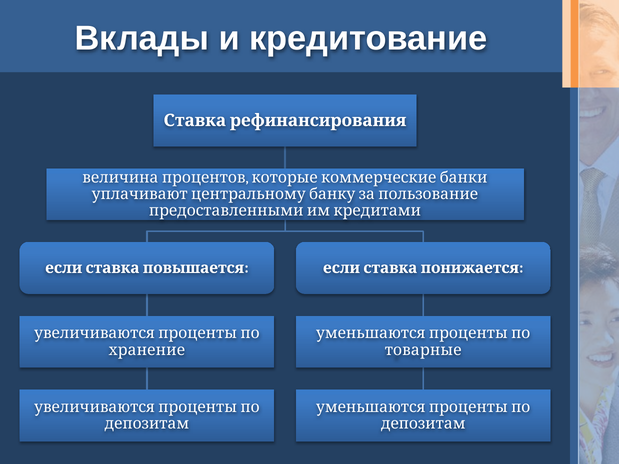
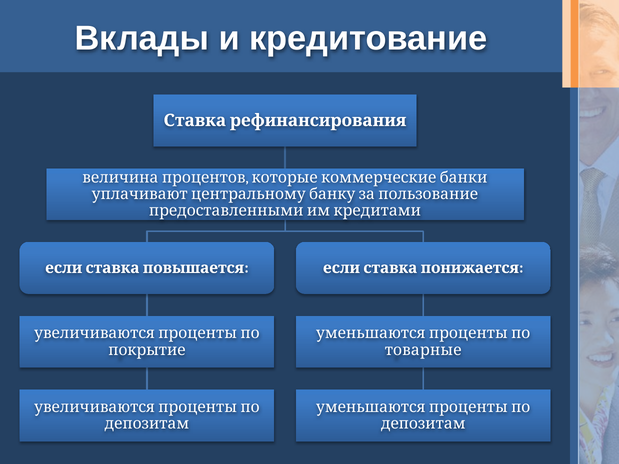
хранение: хранение -> покрытие
